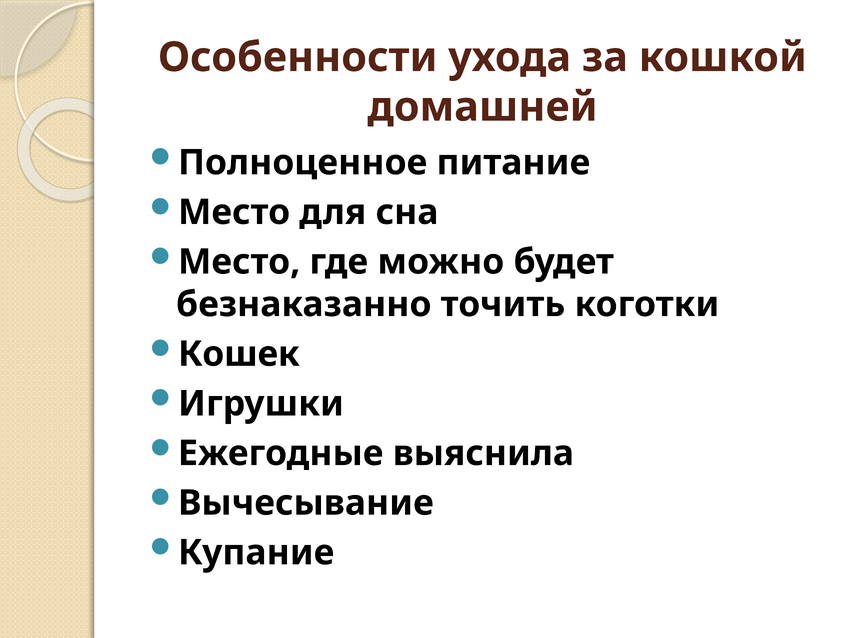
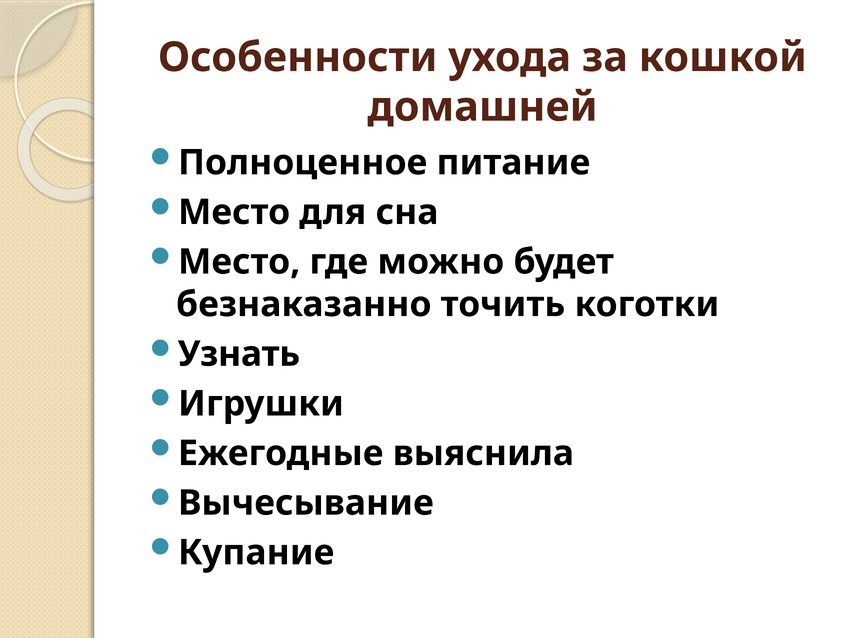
Кошек: Кошек -> Узнать
